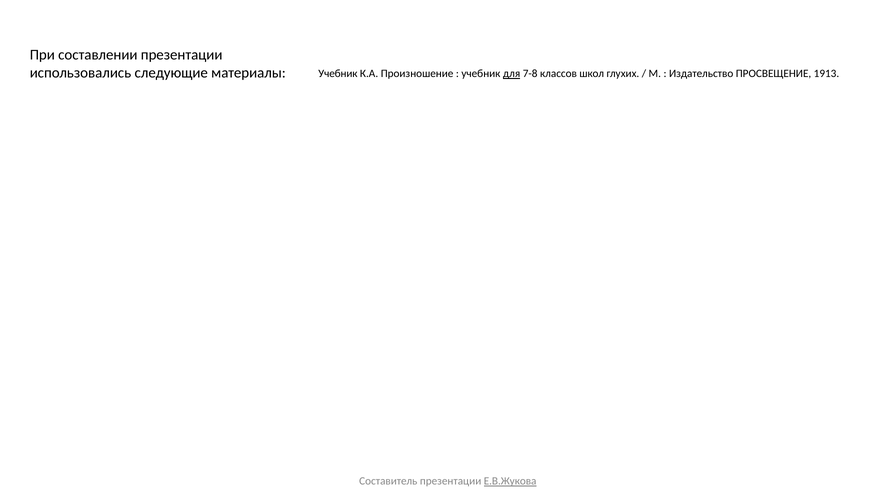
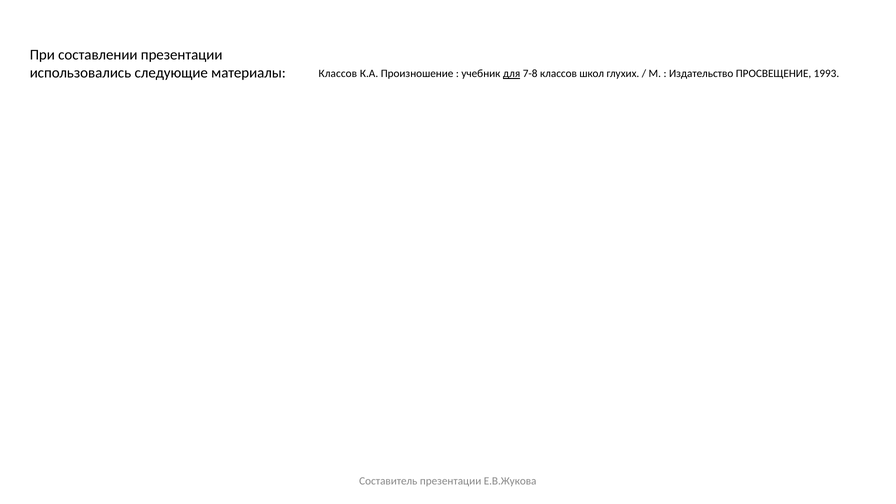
материалы Учебник: Учебник -> Классов
1913: 1913 -> 1993
Е.В.Жукова underline: present -> none
